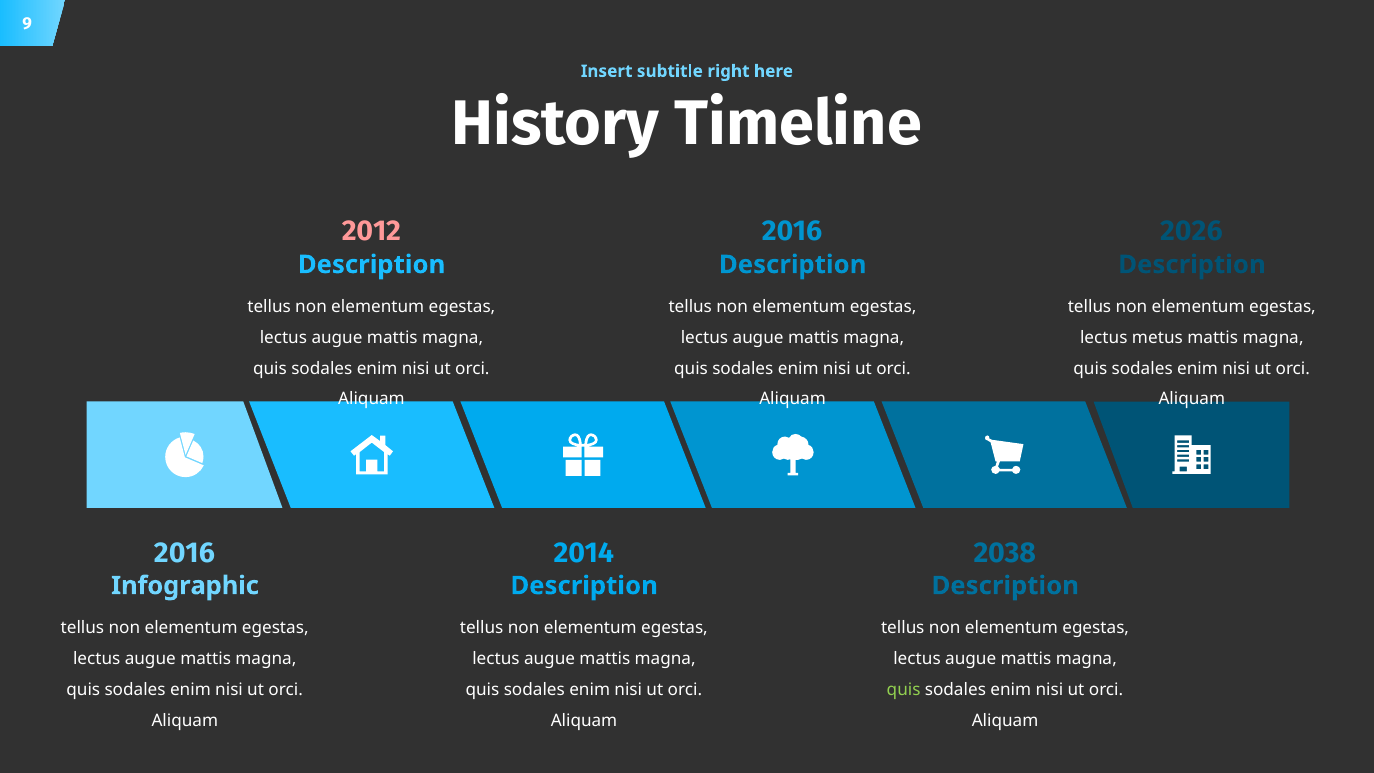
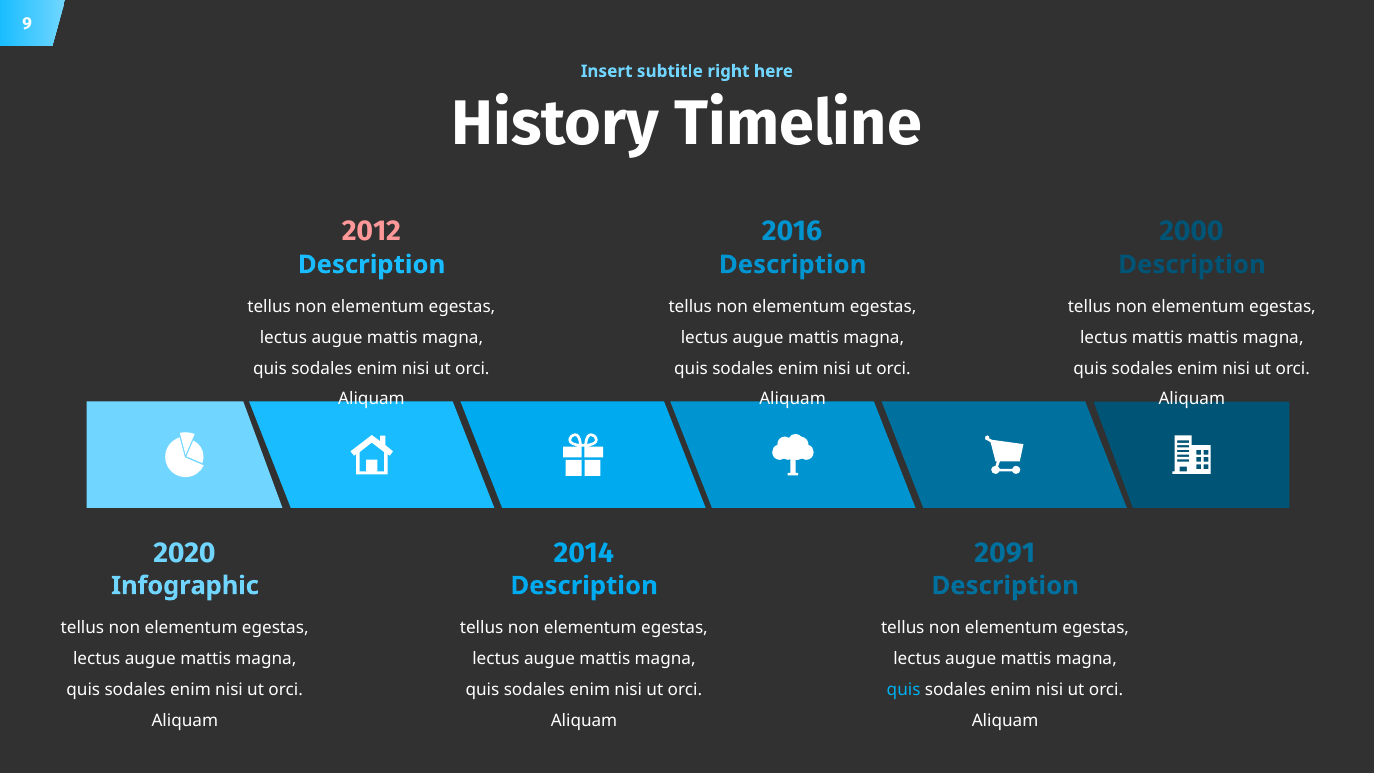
2026: 2026 -> 2000
lectus metus: metus -> mattis
2016 at (184, 553): 2016 -> 2020
2038: 2038 -> 2091
quis at (904, 689) colour: light green -> light blue
